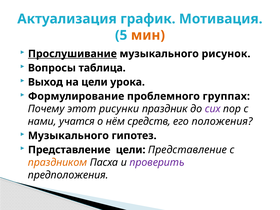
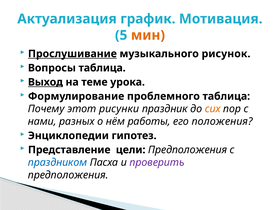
Выход underline: none -> present
на цели: цели -> теме
проблемного группах: группах -> таблица
сих colour: purple -> orange
учатся: учатся -> разных
средств: средств -> работы
Музыкального at (68, 136): Музыкального -> Энциклопедии
цели Представление: Представление -> Предположения
праздником colour: orange -> blue
